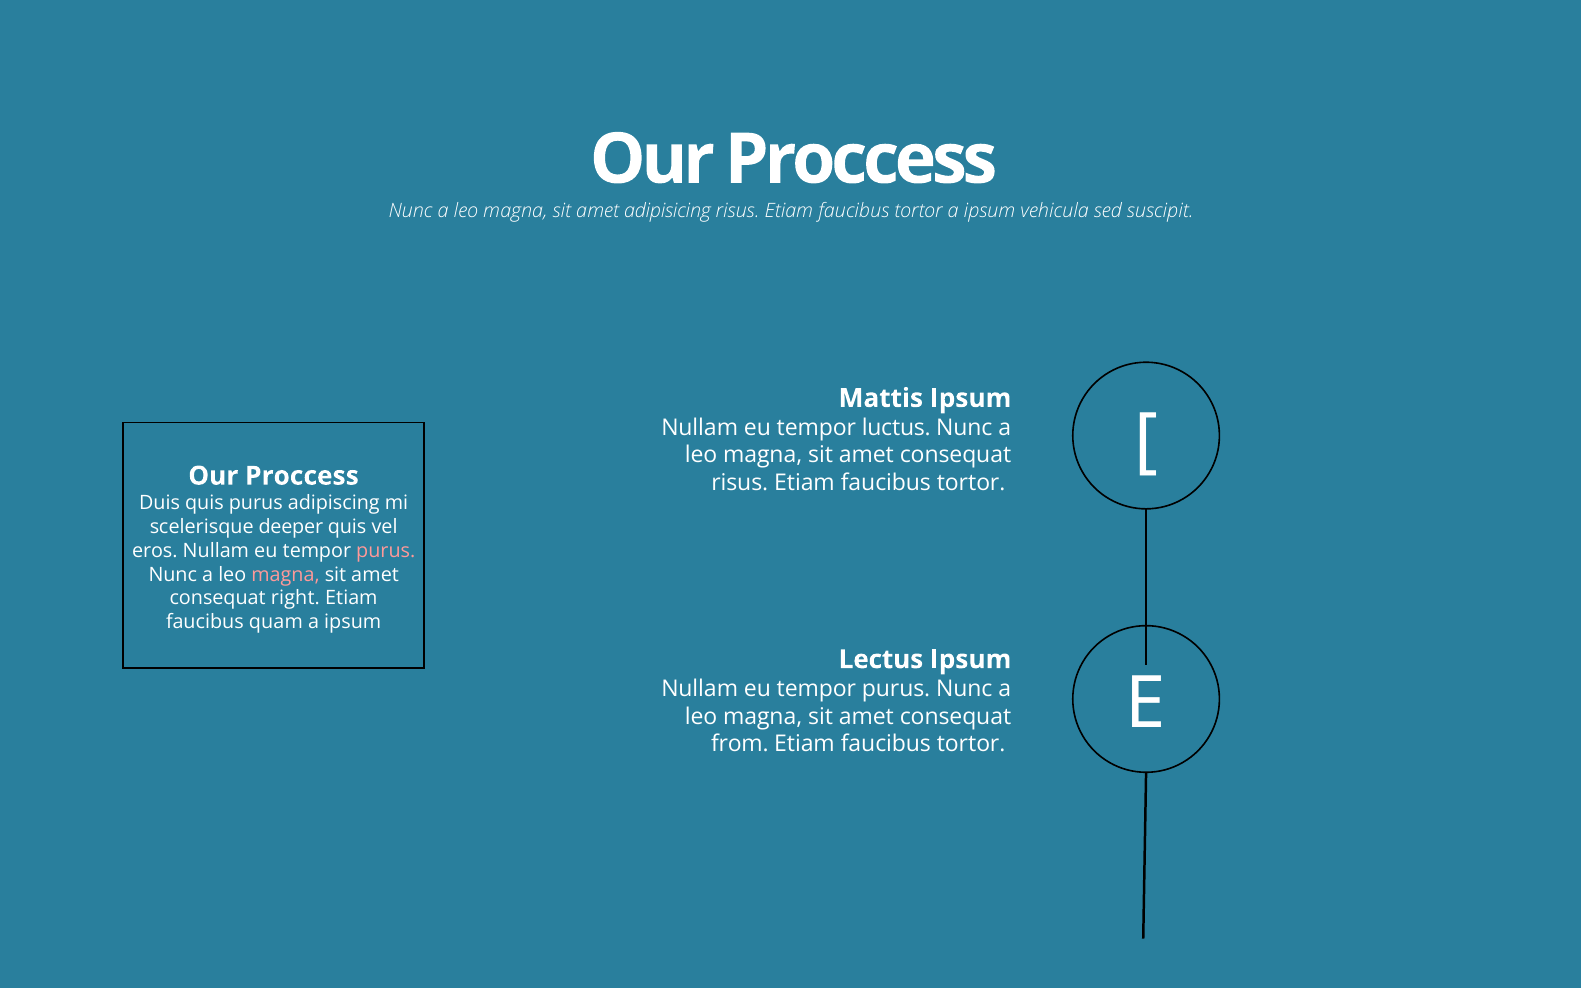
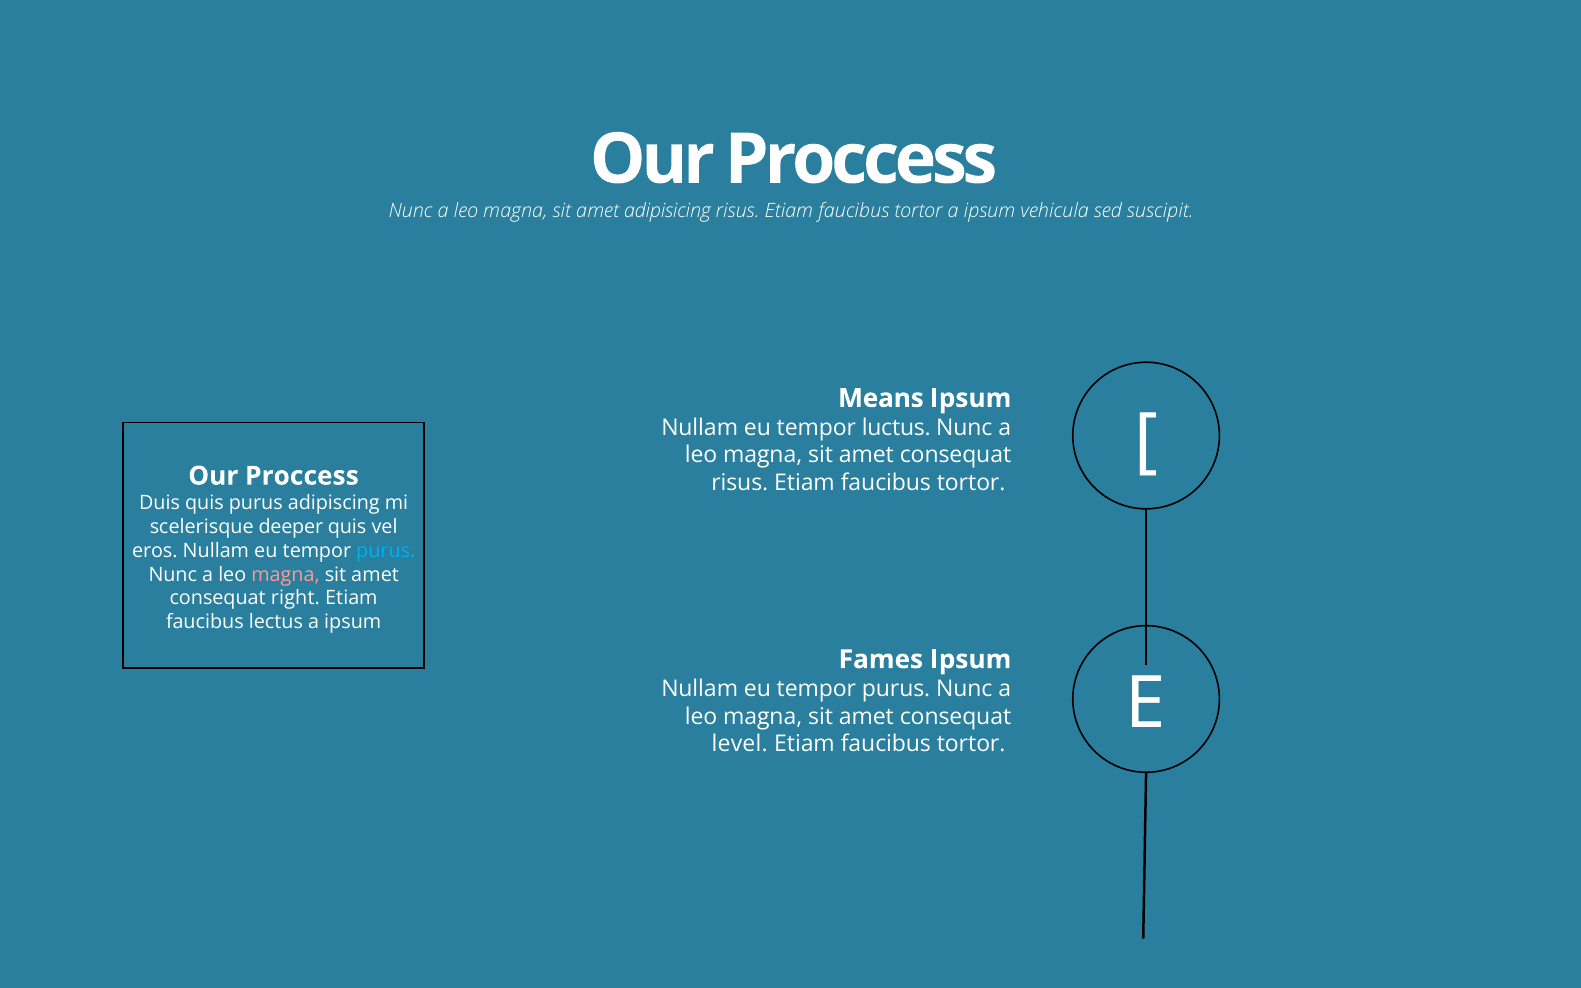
Mattis: Mattis -> Means
purus at (386, 551) colour: pink -> light blue
quam: quam -> lectus
Lectus: Lectus -> Fames
from: from -> level
